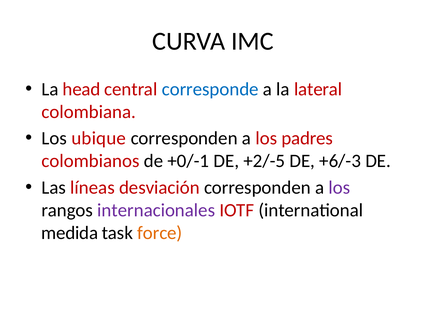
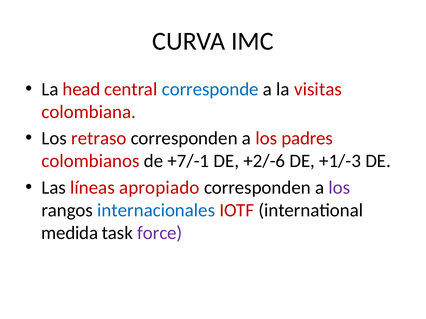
lateral: lateral -> visitas
ubique: ubique -> retraso
+0/-1: +0/-1 -> +7/-1
+2/-5: +2/-5 -> +2/-6
+6/-3: +6/-3 -> +1/-3
desviación: desviación -> apropiado
internacionales colour: purple -> blue
force colour: orange -> purple
